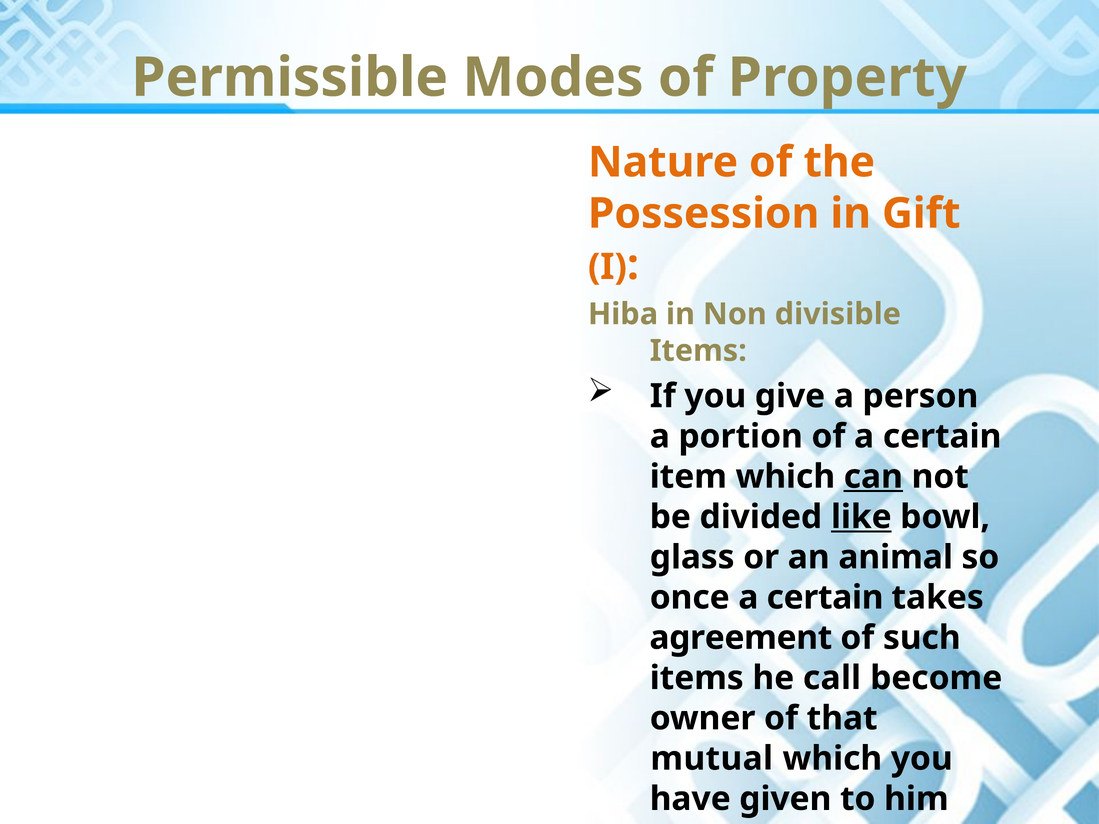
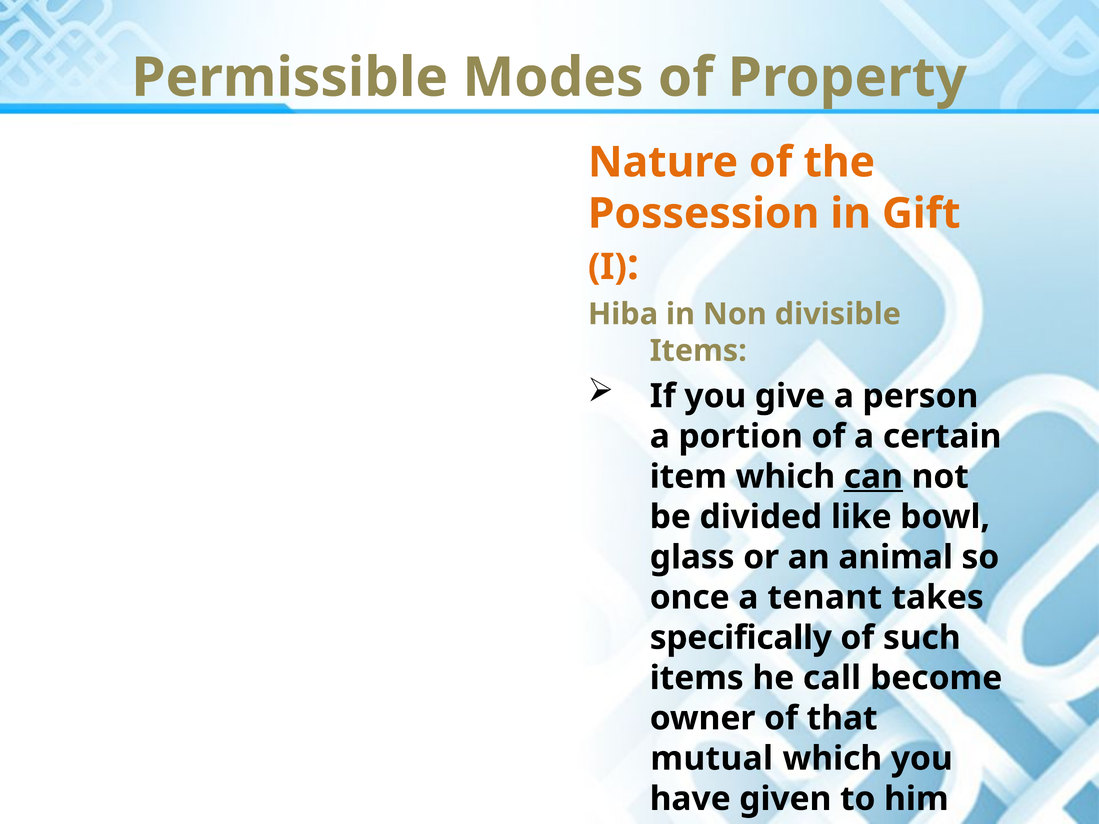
like underline: present -> none
once a certain: certain -> tenant
agreement: agreement -> specifically
